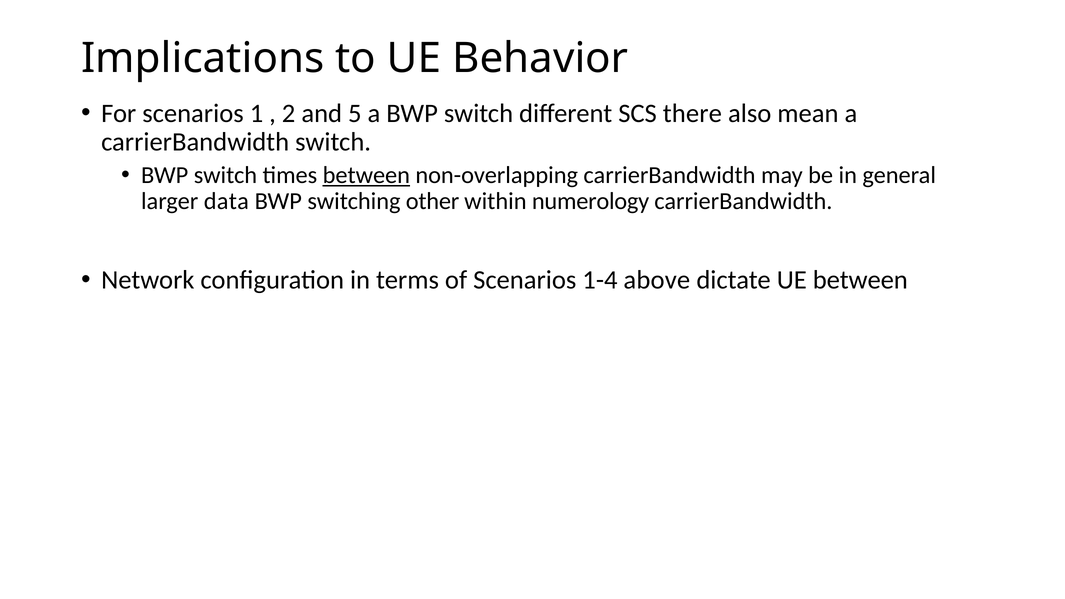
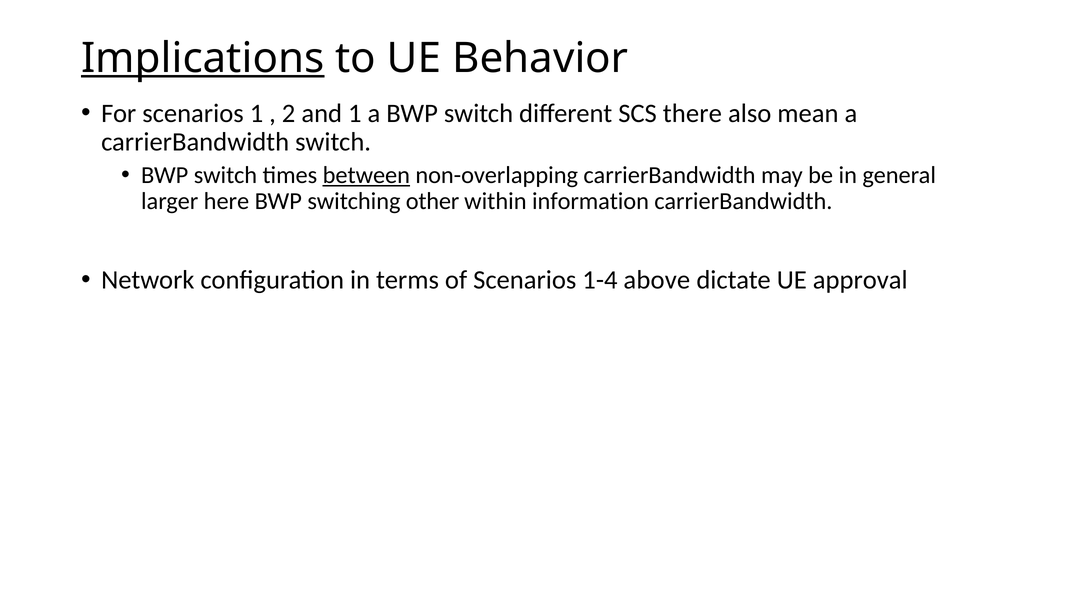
Implications underline: none -> present
and 5: 5 -> 1
data: data -> here
numerology: numerology -> information
UE between: between -> approval
